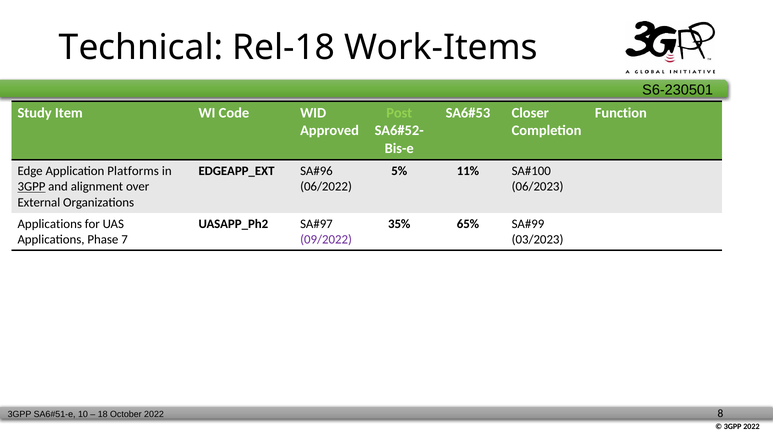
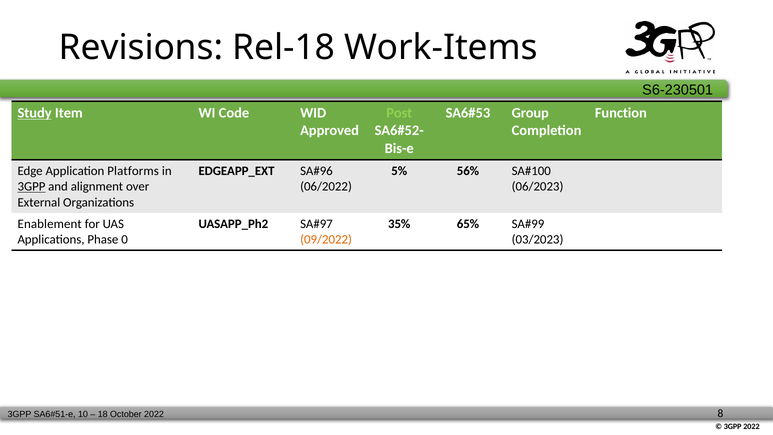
Technical: Technical -> Revisions
Study underline: none -> present
Closer: Closer -> Group
11%: 11% -> 56%
Applications at (50, 224): Applications -> Enablement
7: 7 -> 0
09/2022 colour: purple -> orange
